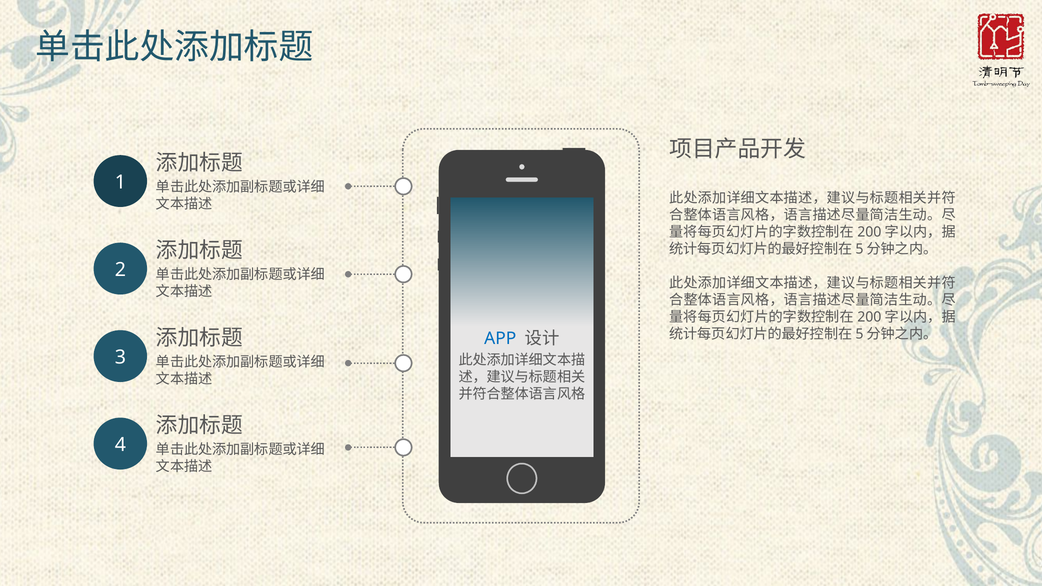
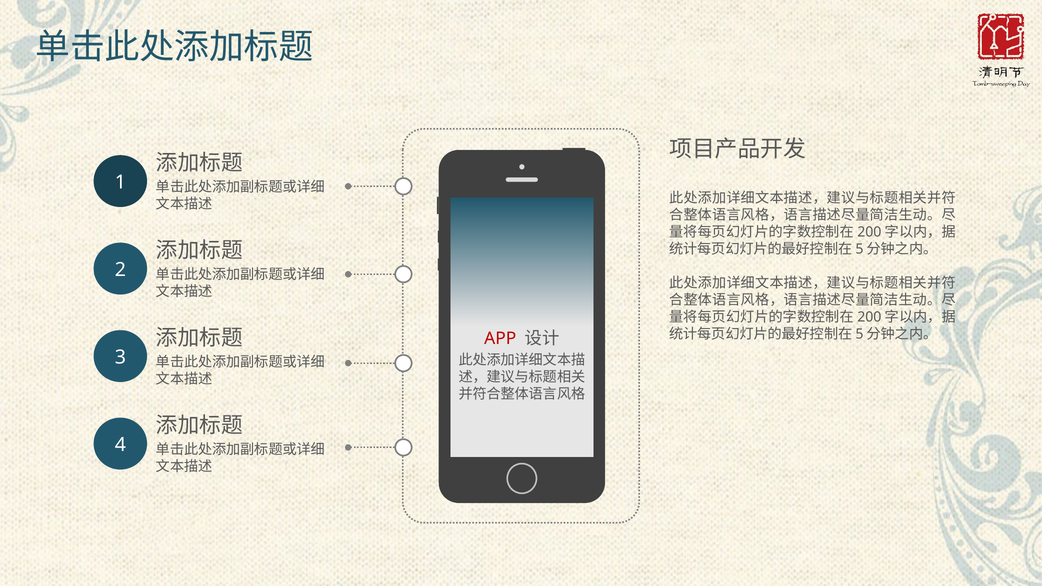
APP colour: blue -> red
